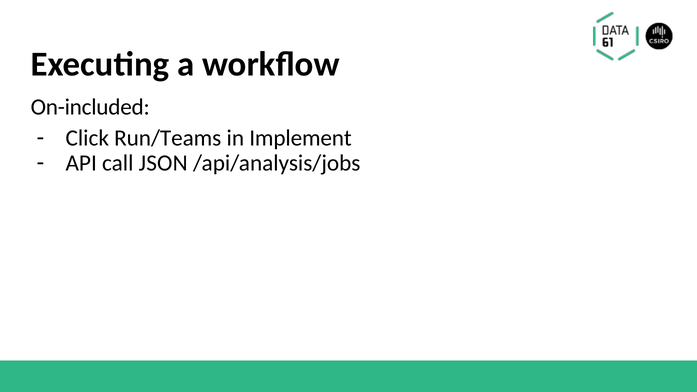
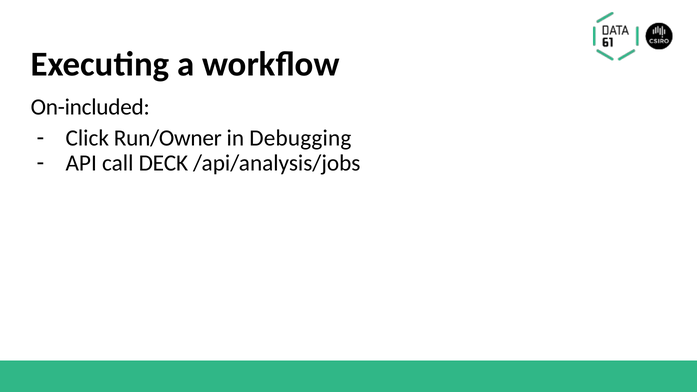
Run/Teams: Run/Teams -> Run/Owner
Implement: Implement -> Debugging
JSON: JSON -> DECK
